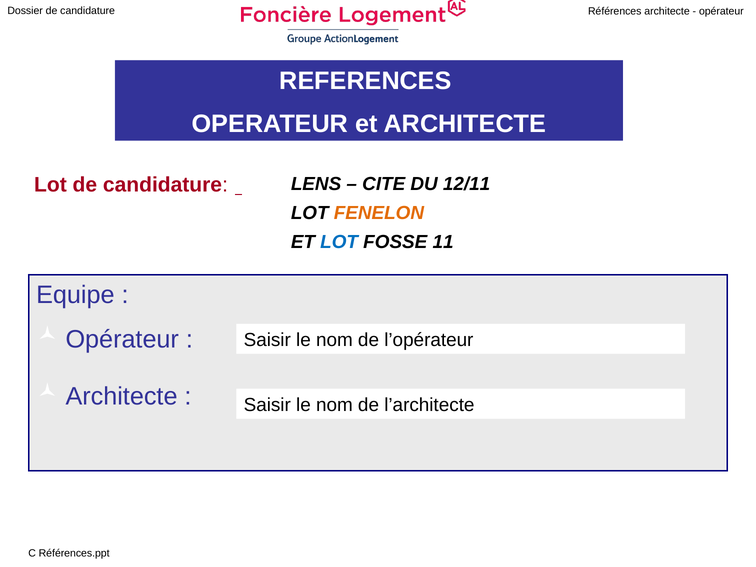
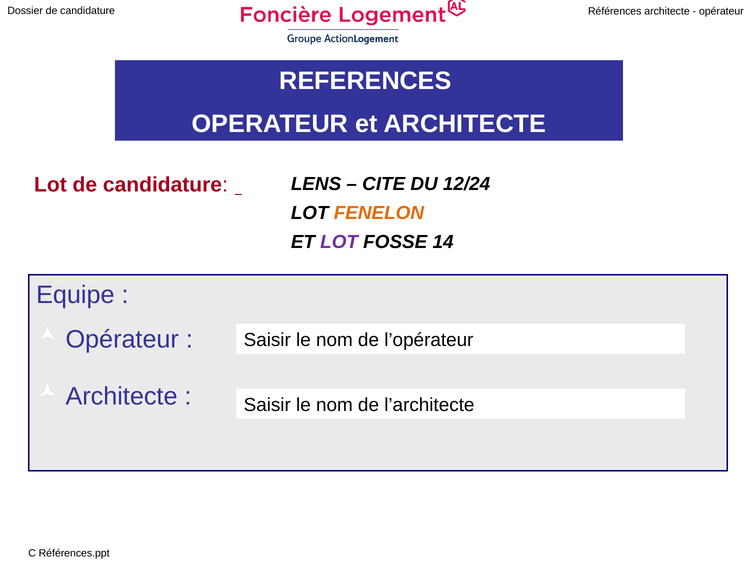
12/11: 12/11 -> 12/24
LOT at (339, 242) colour: blue -> purple
11: 11 -> 14
